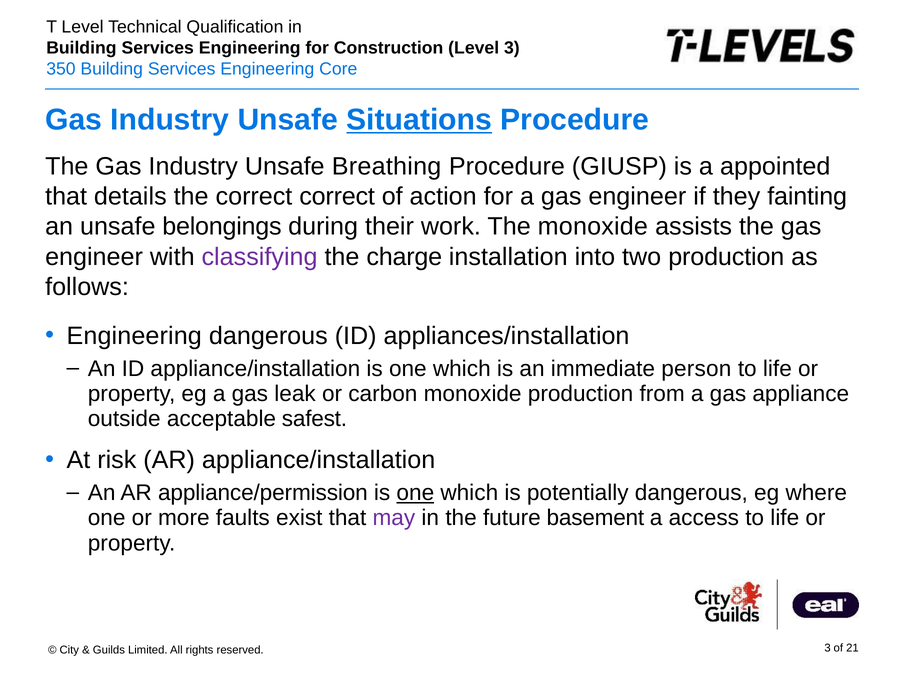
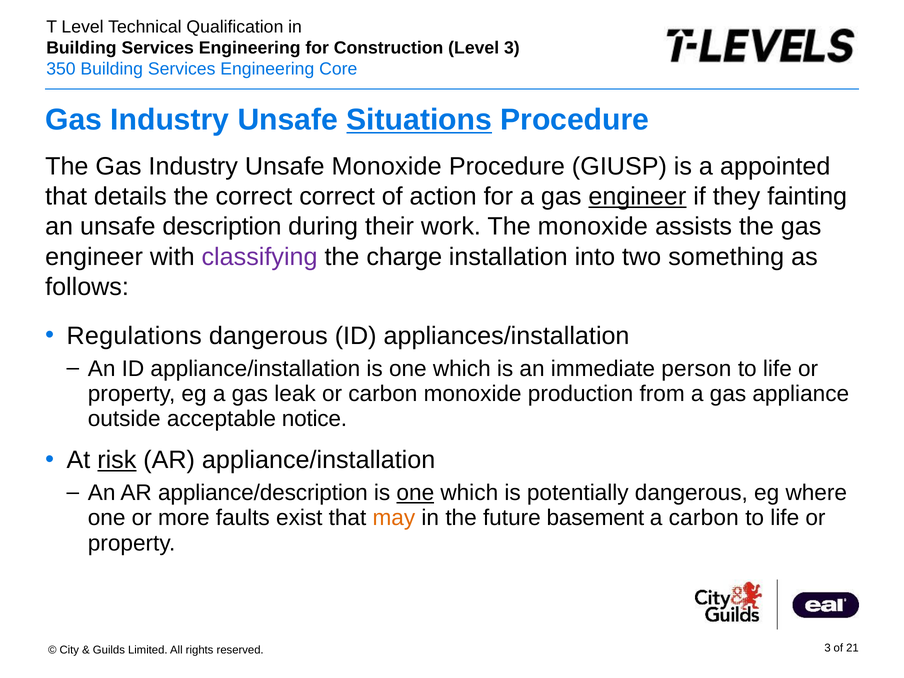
Unsafe Breathing: Breathing -> Monoxide
engineer at (637, 196) underline: none -> present
belongings: belongings -> description
two production: production -> something
Engineering at (134, 336): Engineering -> Regulations
safest: safest -> notice
risk underline: none -> present
appliance/permission: appliance/permission -> appliance/description
may colour: purple -> orange
a access: access -> carbon
